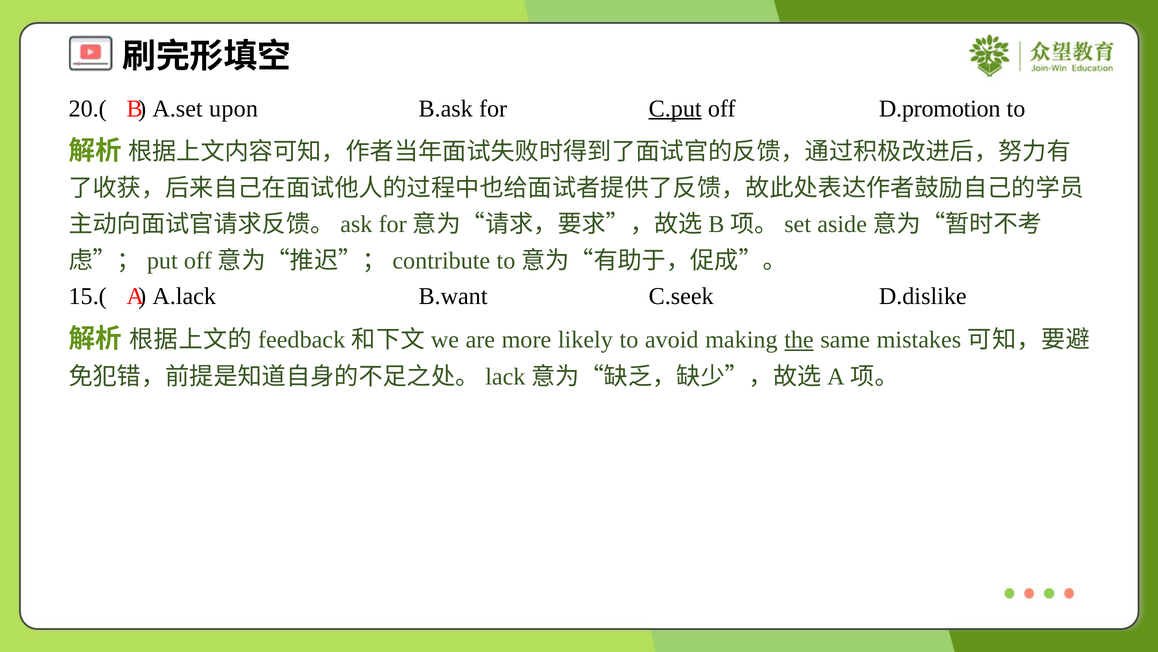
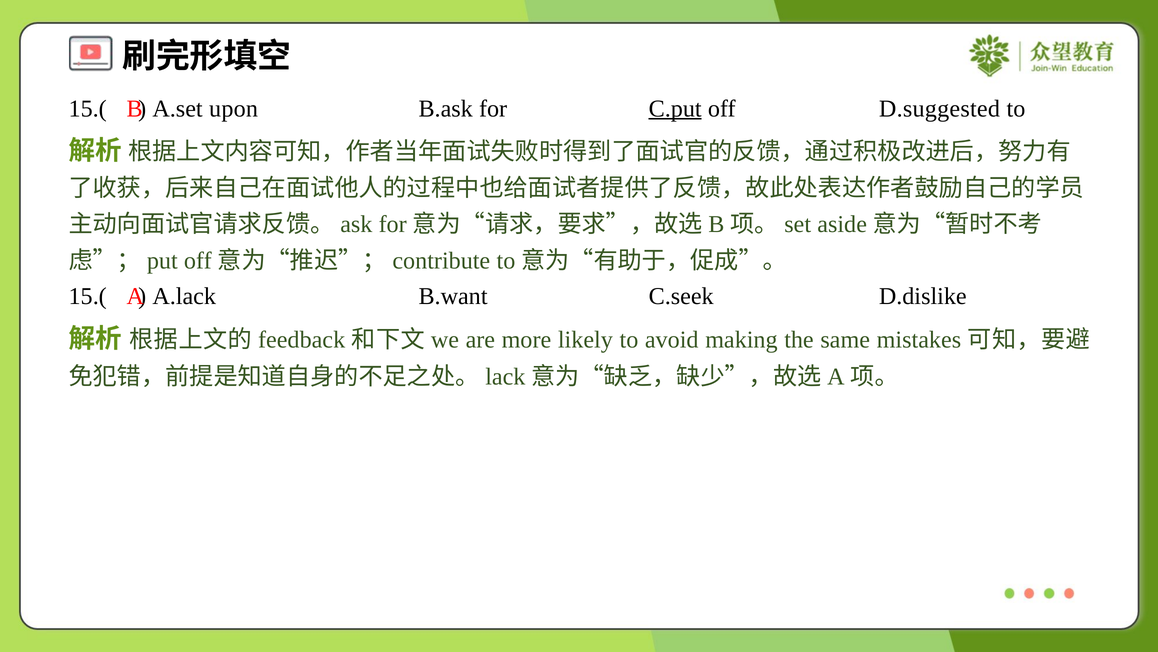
20.( at (88, 108): 20.( -> 15.(
D.promotion: D.promotion -> D.suggested
the underline: present -> none
